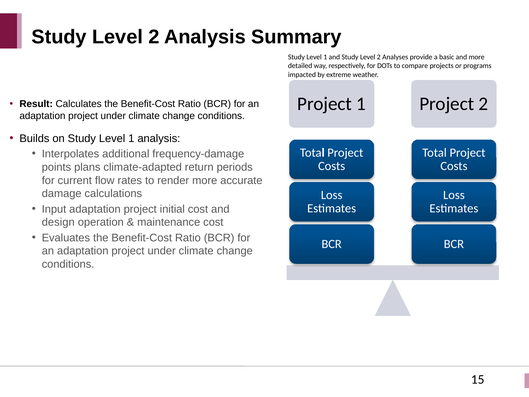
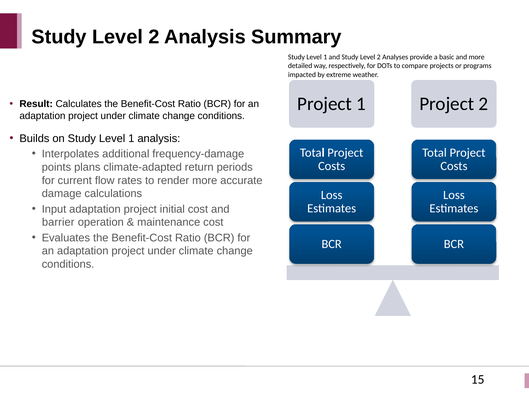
design: design -> barrier
